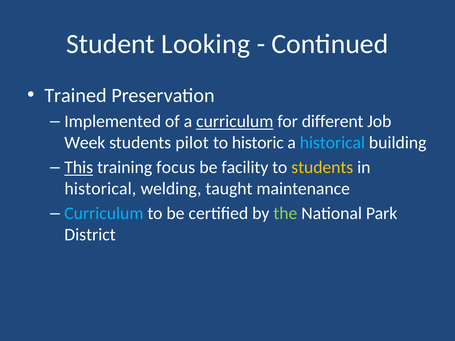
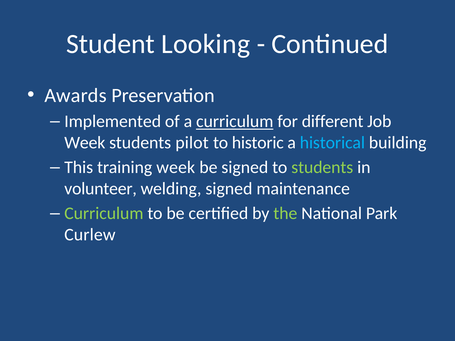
Trained: Trained -> Awards
This underline: present -> none
training focus: focus -> week
be facility: facility -> signed
students at (322, 168) colour: yellow -> light green
historical at (100, 189): historical -> volunteer
welding taught: taught -> signed
Curriculum at (104, 214) colour: light blue -> light green
District: District -> Curlew
